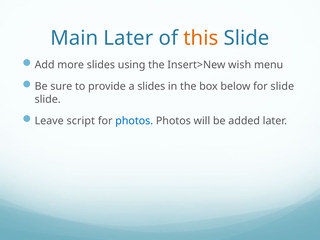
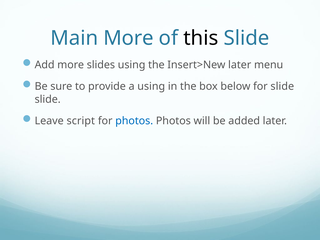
Main Later: Later -> More
this colour: orange -> black
Insert>New wish: wish -> later
a slides: slides -> using
